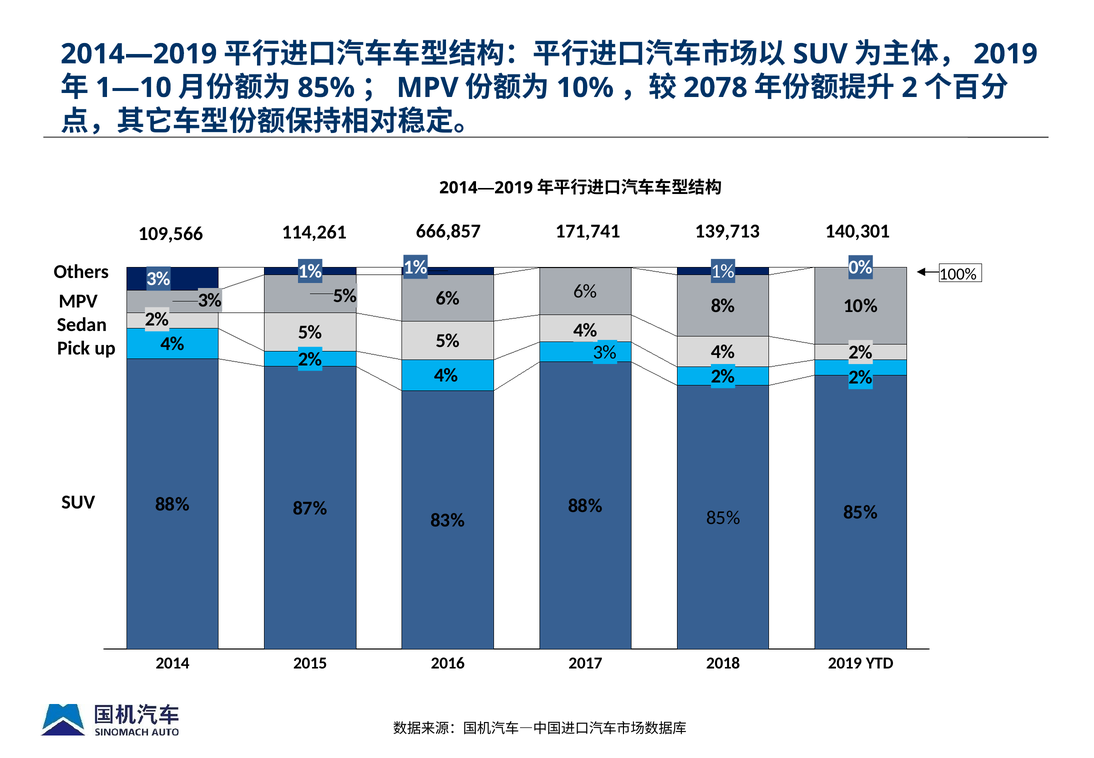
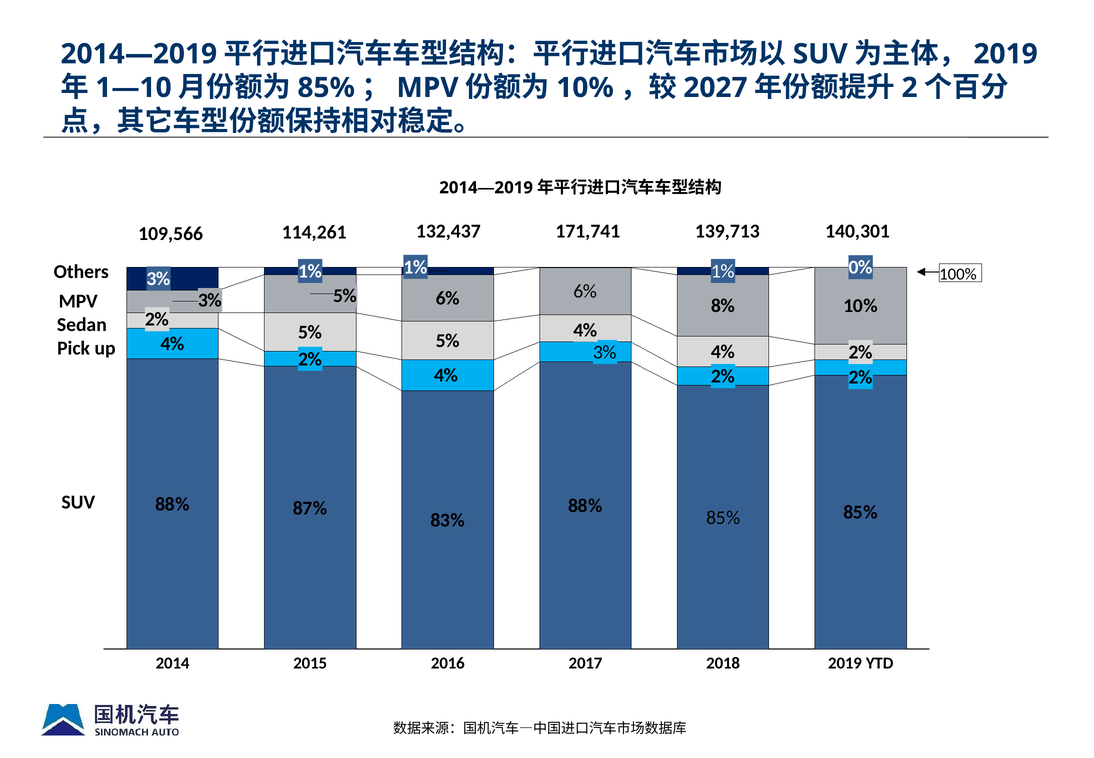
2078: 2078 -> 2027
666,857: 666,857 -> 132,437
